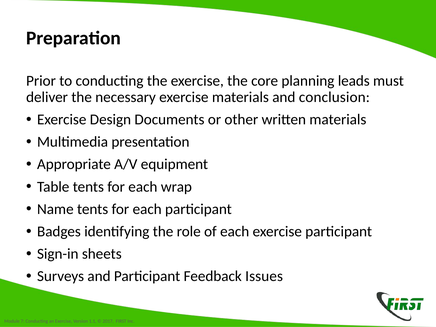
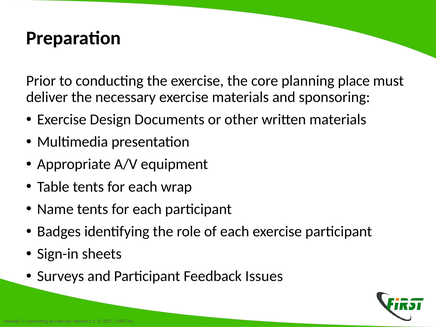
leads: leads -> place
conclusion: conclusion -> sponsoring
